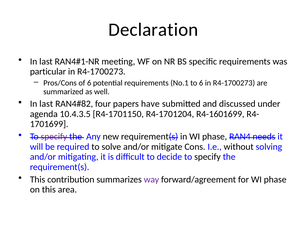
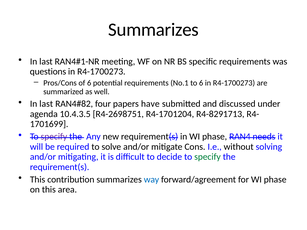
Declaration at (153, 30): Declaration -> Summarizes
particular: particular -> questions
R4-1701150: R4-1701150 -> R4-2698751
R4-1601699: R4-1601699 -> R4-8291713
specify at (207, 157) colour: black -> green
way colour: purple -> blue
